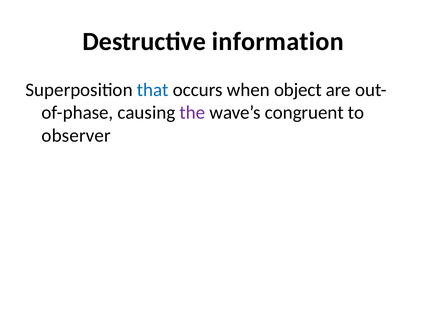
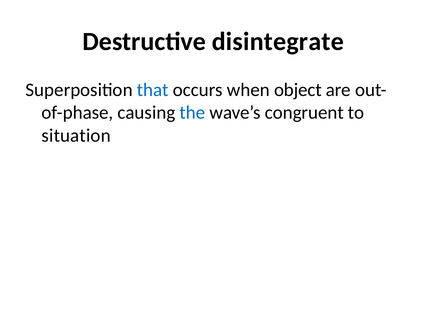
information: information -> disintegrate
the colour: purple -> blue
observer: observer -> situation
